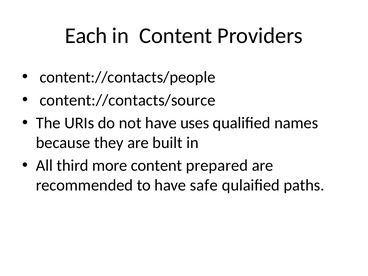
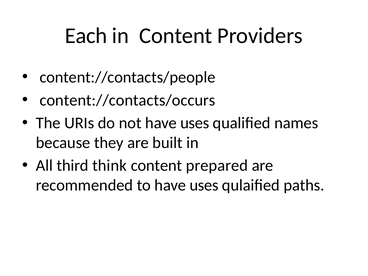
content://contacts/source: content://contacts/source -> content://contacts/occurs
more: more -> think
to have safe: safe -> uses
